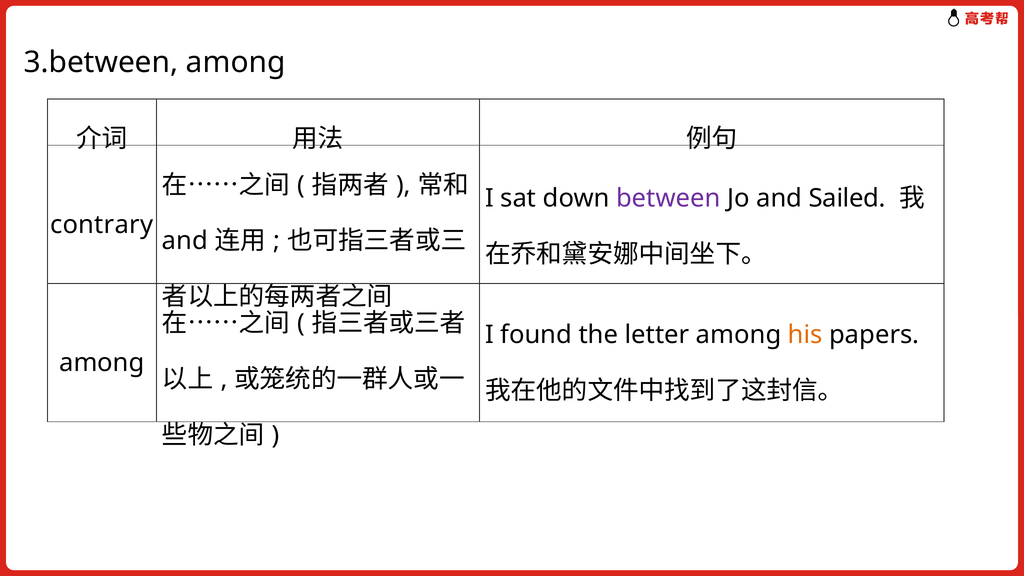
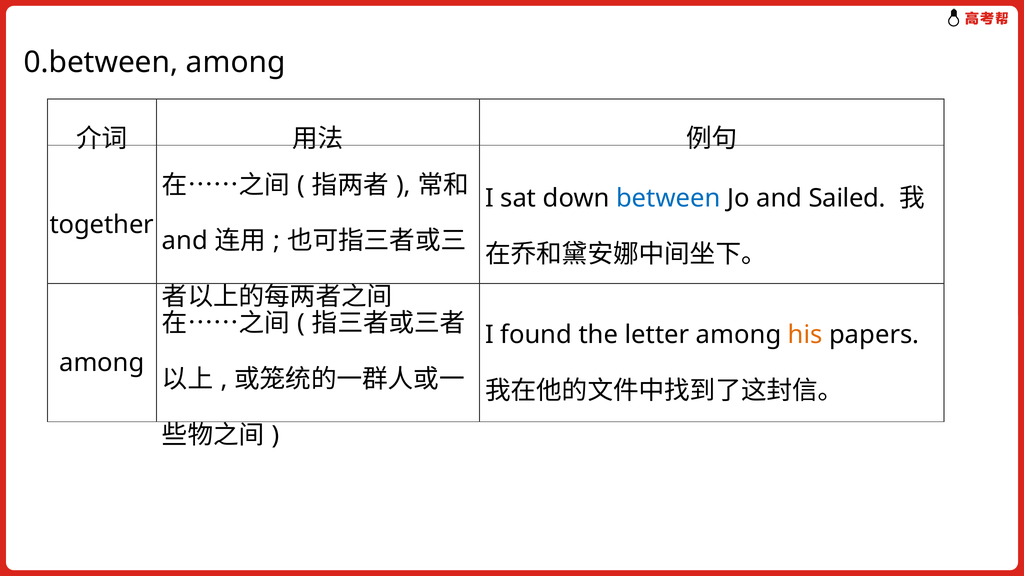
3.between: 3.between -> 0.between
between colour: purple -> blue
contrary: contrary -> together
